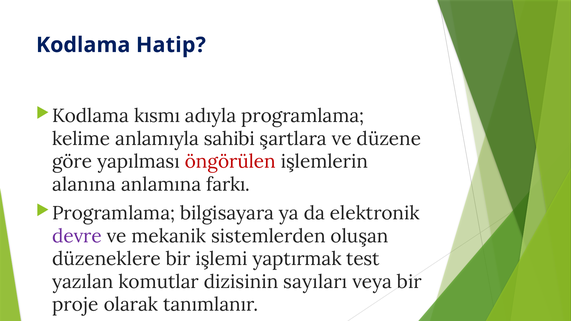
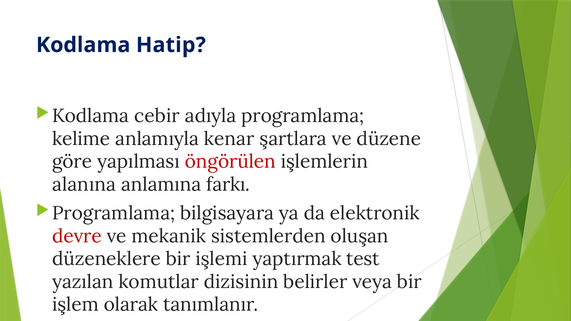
kısmı: kısmı -> cebir
sahibi: sahibi -> kenar
devre colour: purple -> red
sayıları: sayıları -> belirler
proje: proje -> işlem
